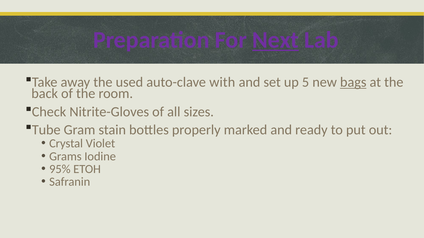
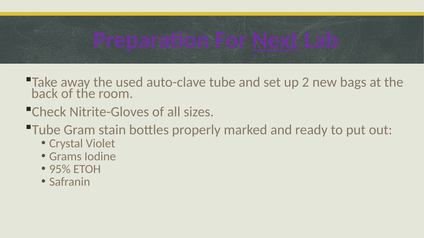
auto-clave with: with -> tube
5: 5 -> 2
bags underline: present -> none
